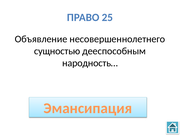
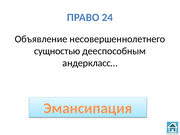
25: 25 -> 24
народность…: народность… -> андеркласс…
